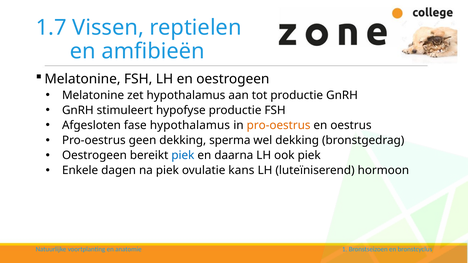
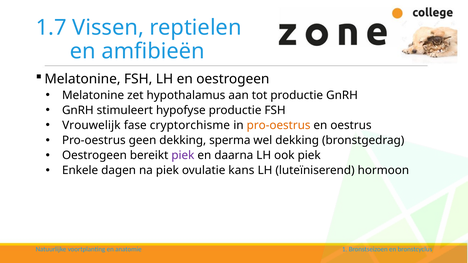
Afgesloten: Afgesloten -> Vrouwelijk
fase hypothalamus: hypothalamus -> cryptorchisme
piek at (183, 155) colour: blue -> purple
